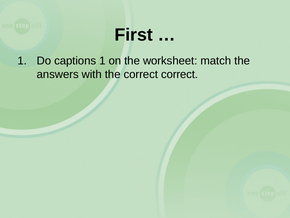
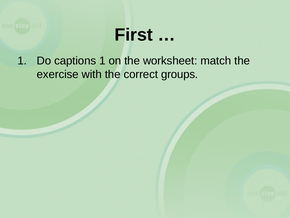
answers: answers -> exercise
correct correct: correct -> groups
